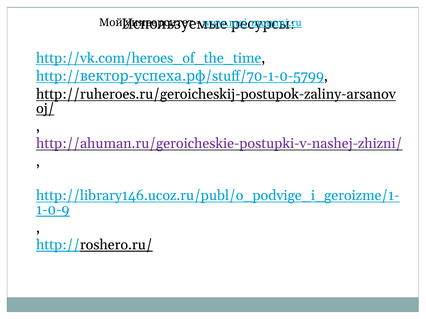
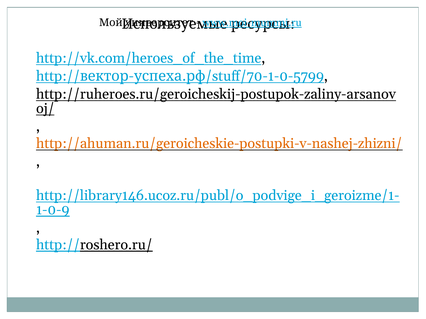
http://ahuman.ru/geroicheskie-postupki-v-nashej-zhizni/ colour: purple -> orange
